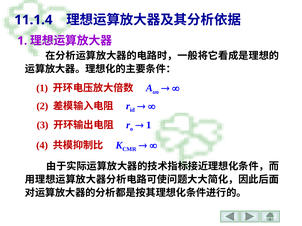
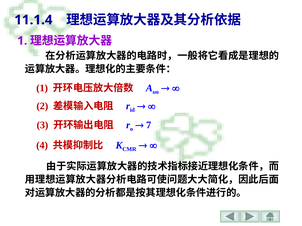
1 at (149, 125): 1 -> 7
